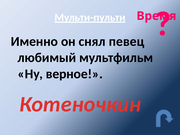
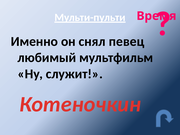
верное: верное -> служит
